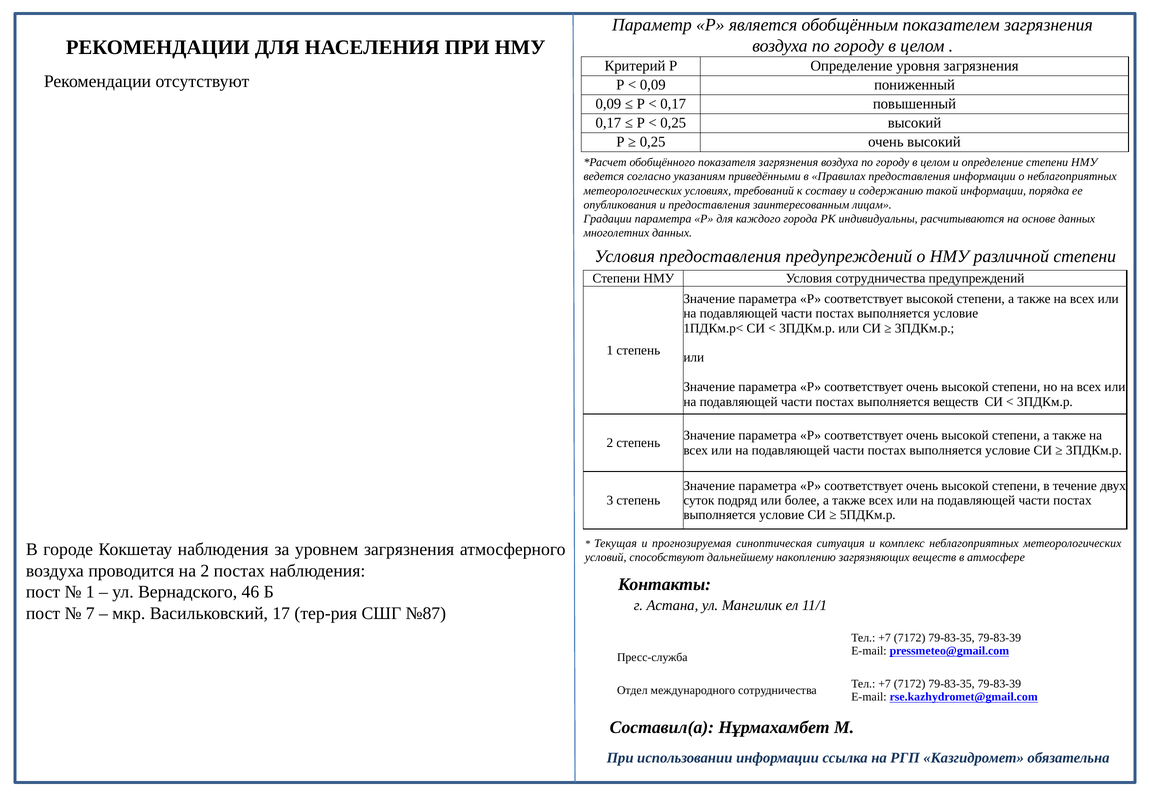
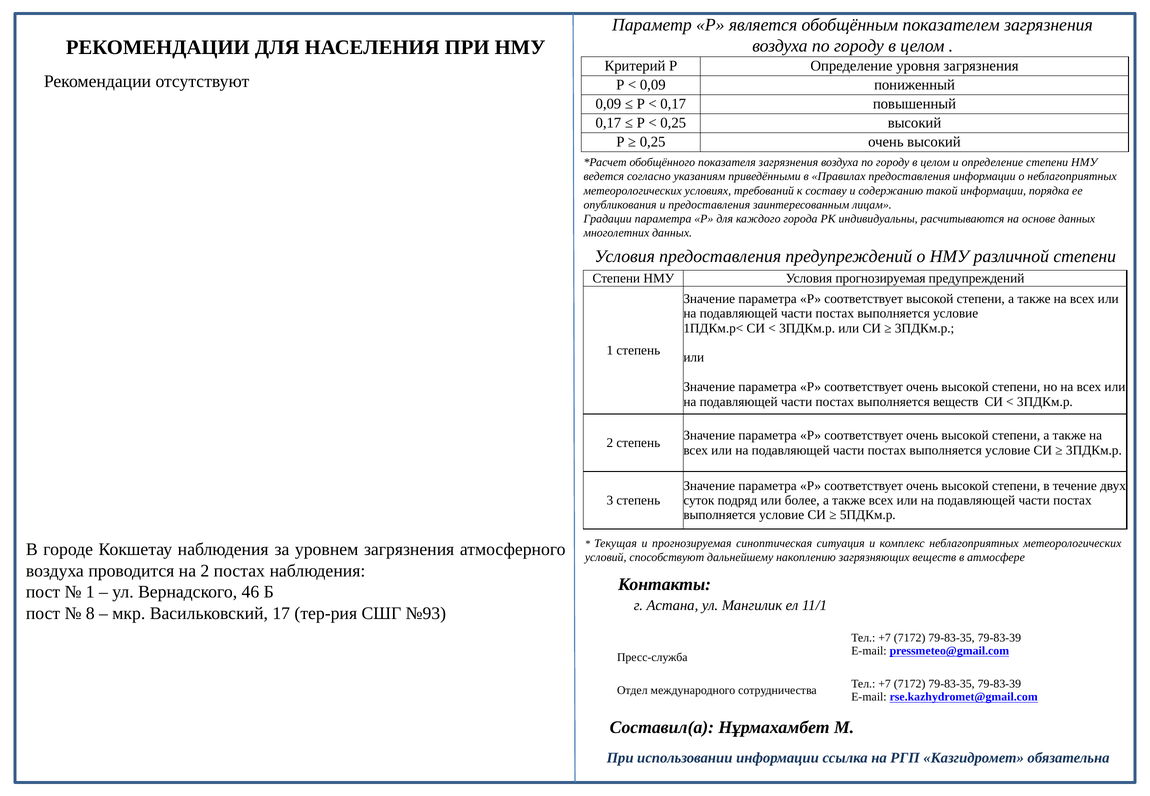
Условия сотрудничества: сотрудничества -> прогнозируемая
7: 7 -> 8
№87: №87 -> №93
